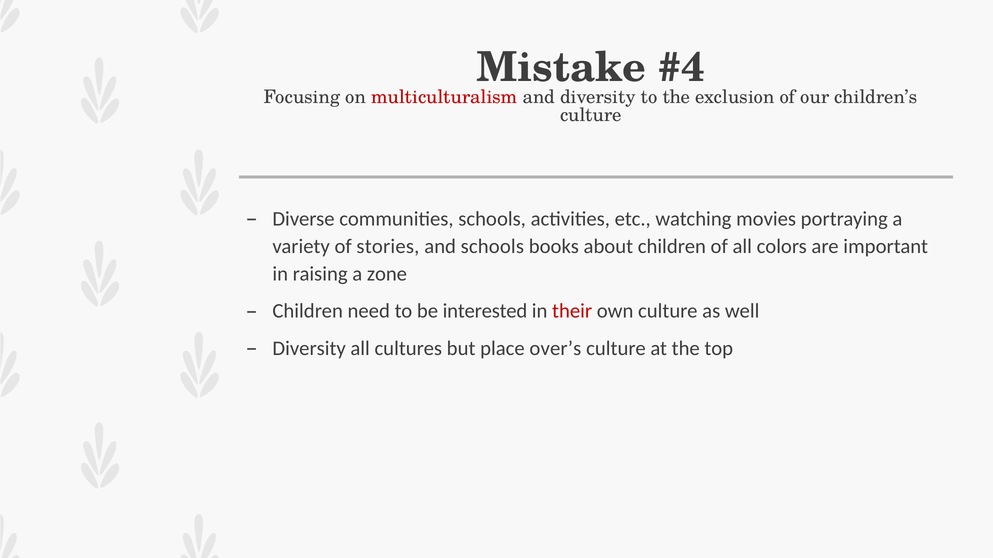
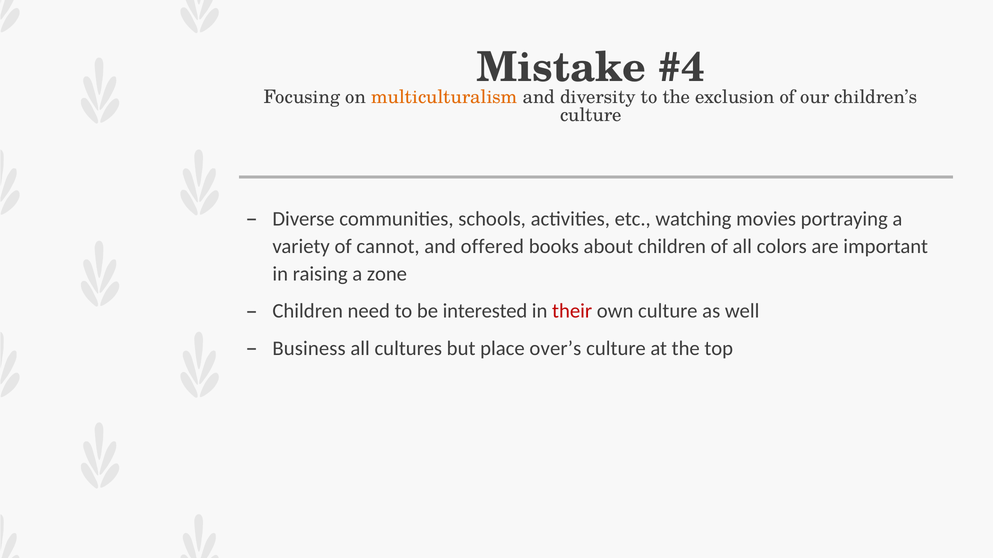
multiculturalism colour: red -> orange
stories: stories -> cannot
and schools: schools -> offered
Diversity at (309, 349): Diversity -> Business
